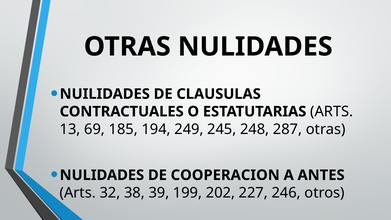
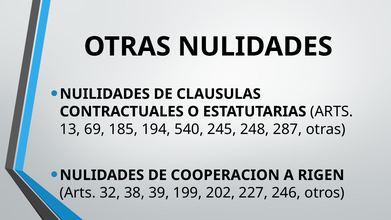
249: 249 -> 540
ANTES: ANTES -> RIGEN
